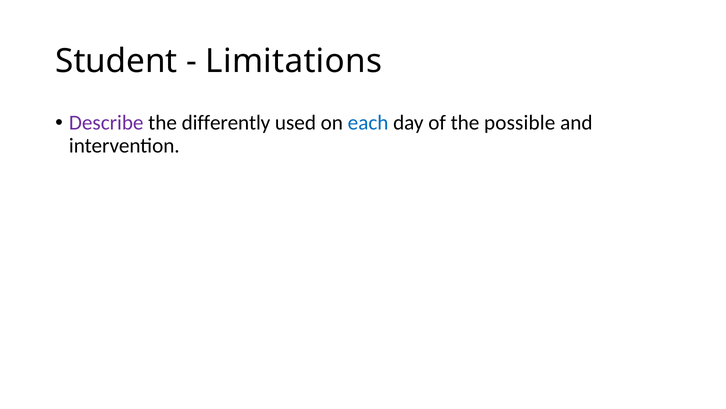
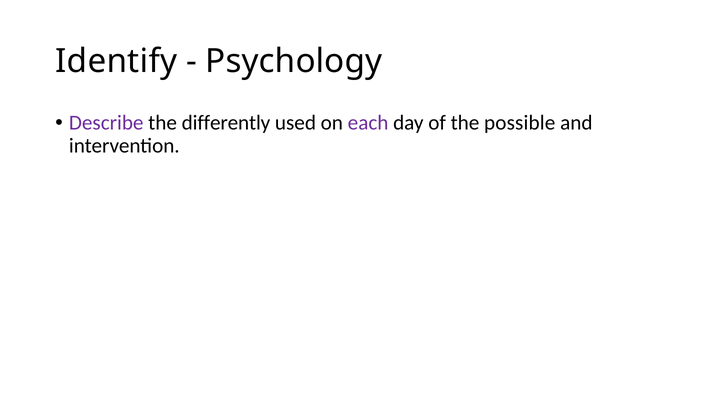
Student: Student -> Identify
Limitations: Limitations -> Psychology
each colour: blue -> purple
